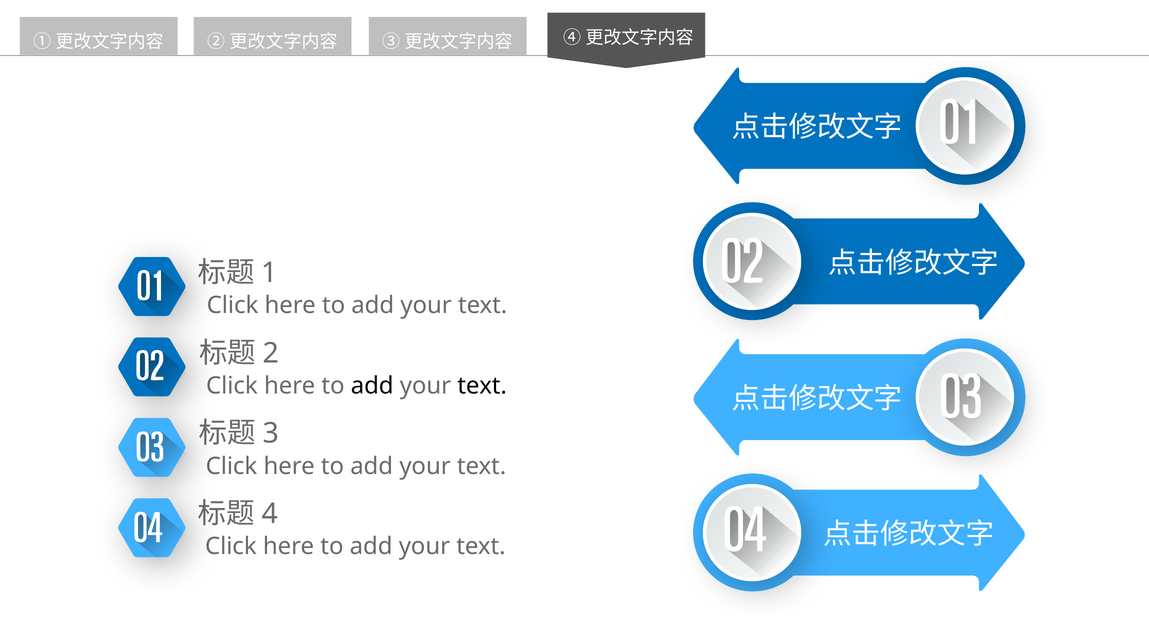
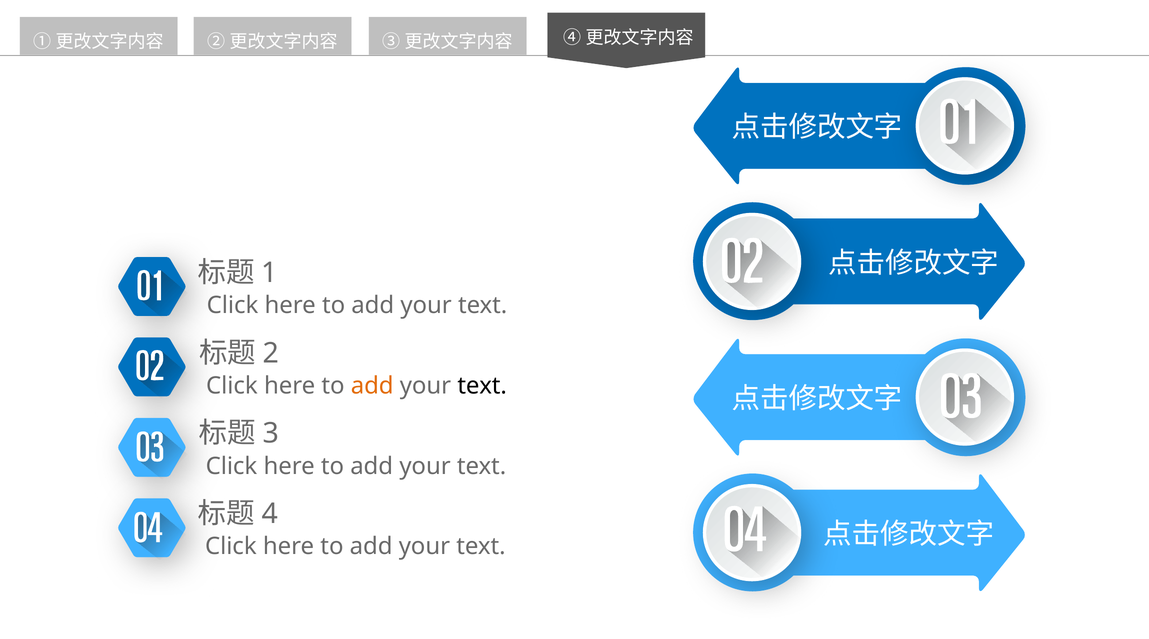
add at (372, 385) colour: black -> orange
